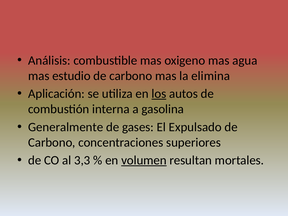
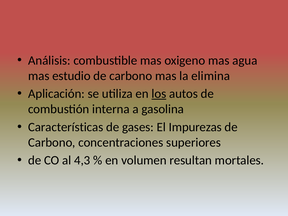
Generalmente: Generalmente -> Características
Expulsado: Expulsado -> Impurezas
3,3: 3,3 -> 4,3
volumen underline: present -> none
